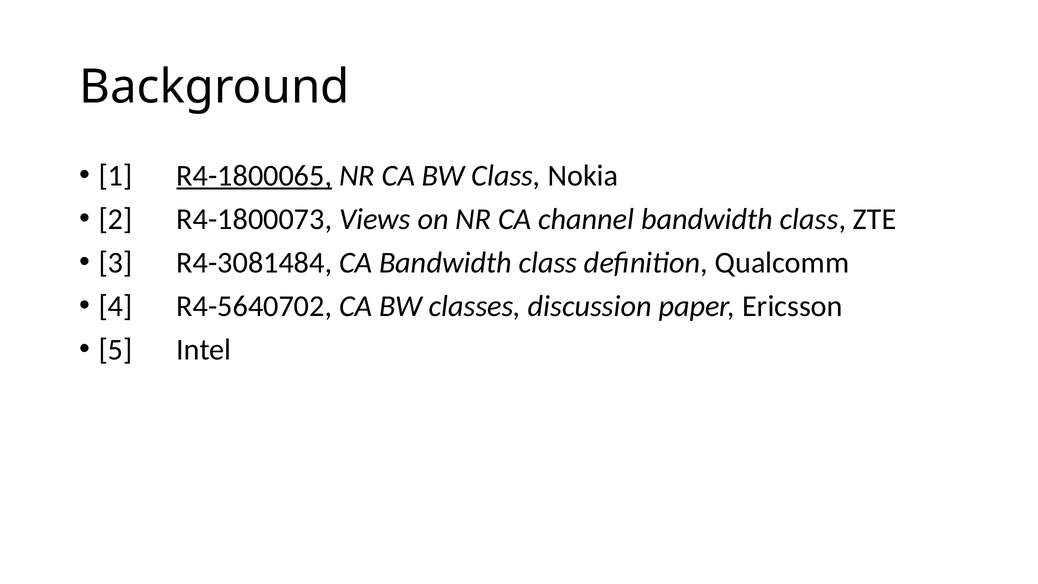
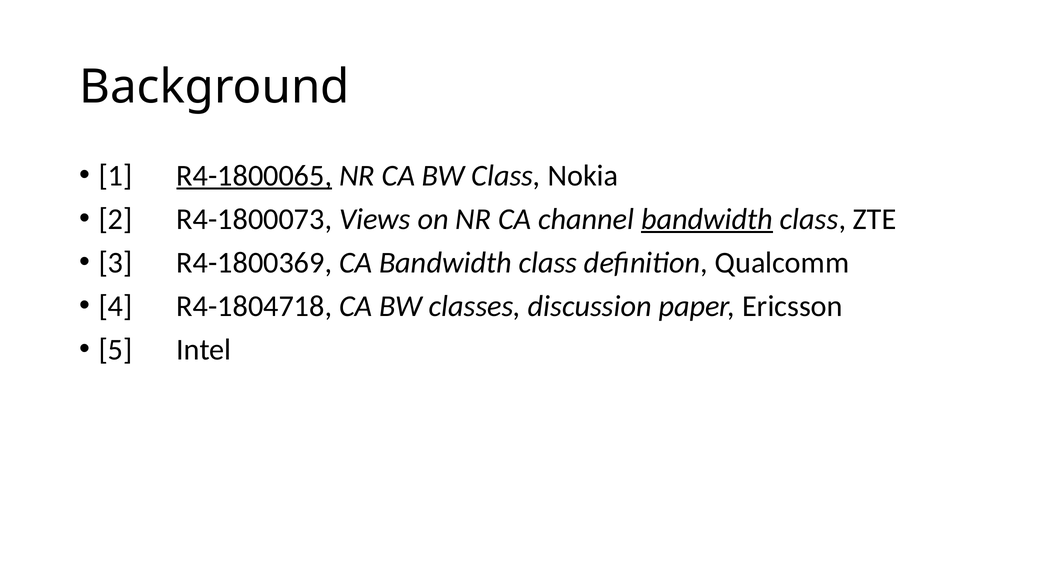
bandwidth at (707, 219) underline: none -> present
R4-3081484: R4-3081484 -> R4-1800369
R4-5640702: R4-5640702 -> R4-1804718
